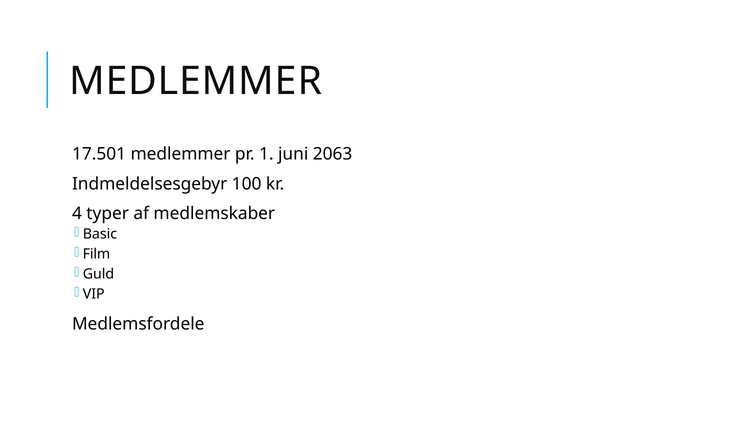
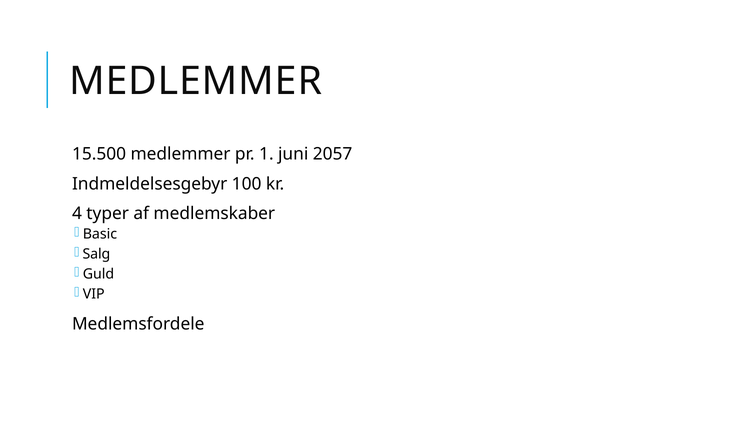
17.501: 17.501 -> 15.500
2063: 2063 -> 2057
Film: Film -> Salg
